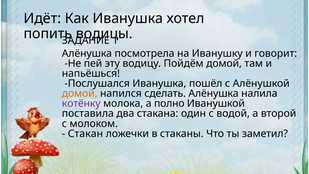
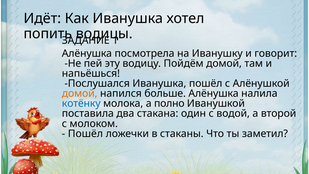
сделать: сделать -> больше
котёнку colour: purple -> blue
Стакан at (85, 134): Стакан -> Пошёл
